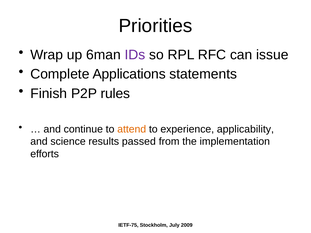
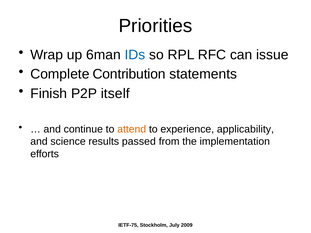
IDs colour: purple -> blue
Applications: Applications -> Contribution
rules: rules -> itself
